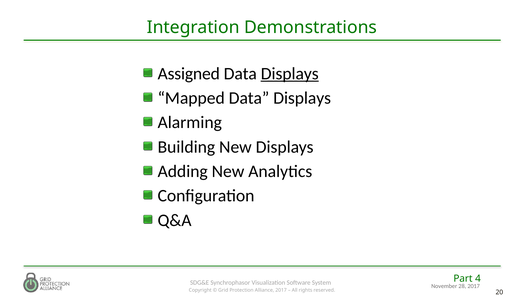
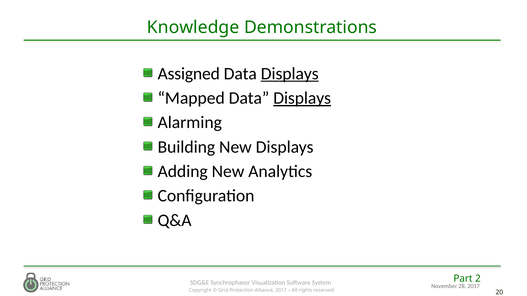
Integration: Integration -> Knowledge
Displays at (302, 98) underline: none -> present
4: 4 -> 2
